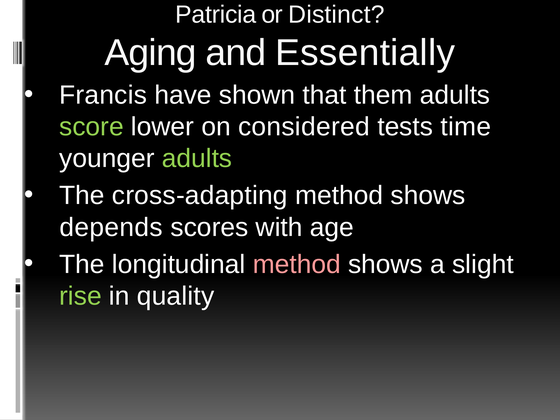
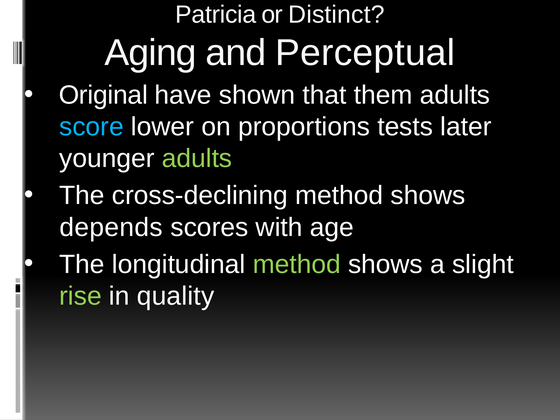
Essentially: Essentially -> Perceptual
Francis: Francis -> Original
score colour: light green -> light blue
considered: considered -> proportions
time: time -> later
cross-adapting: cross-adapting -> cross-declining
method at (297, 264) colour: pink -> light green
